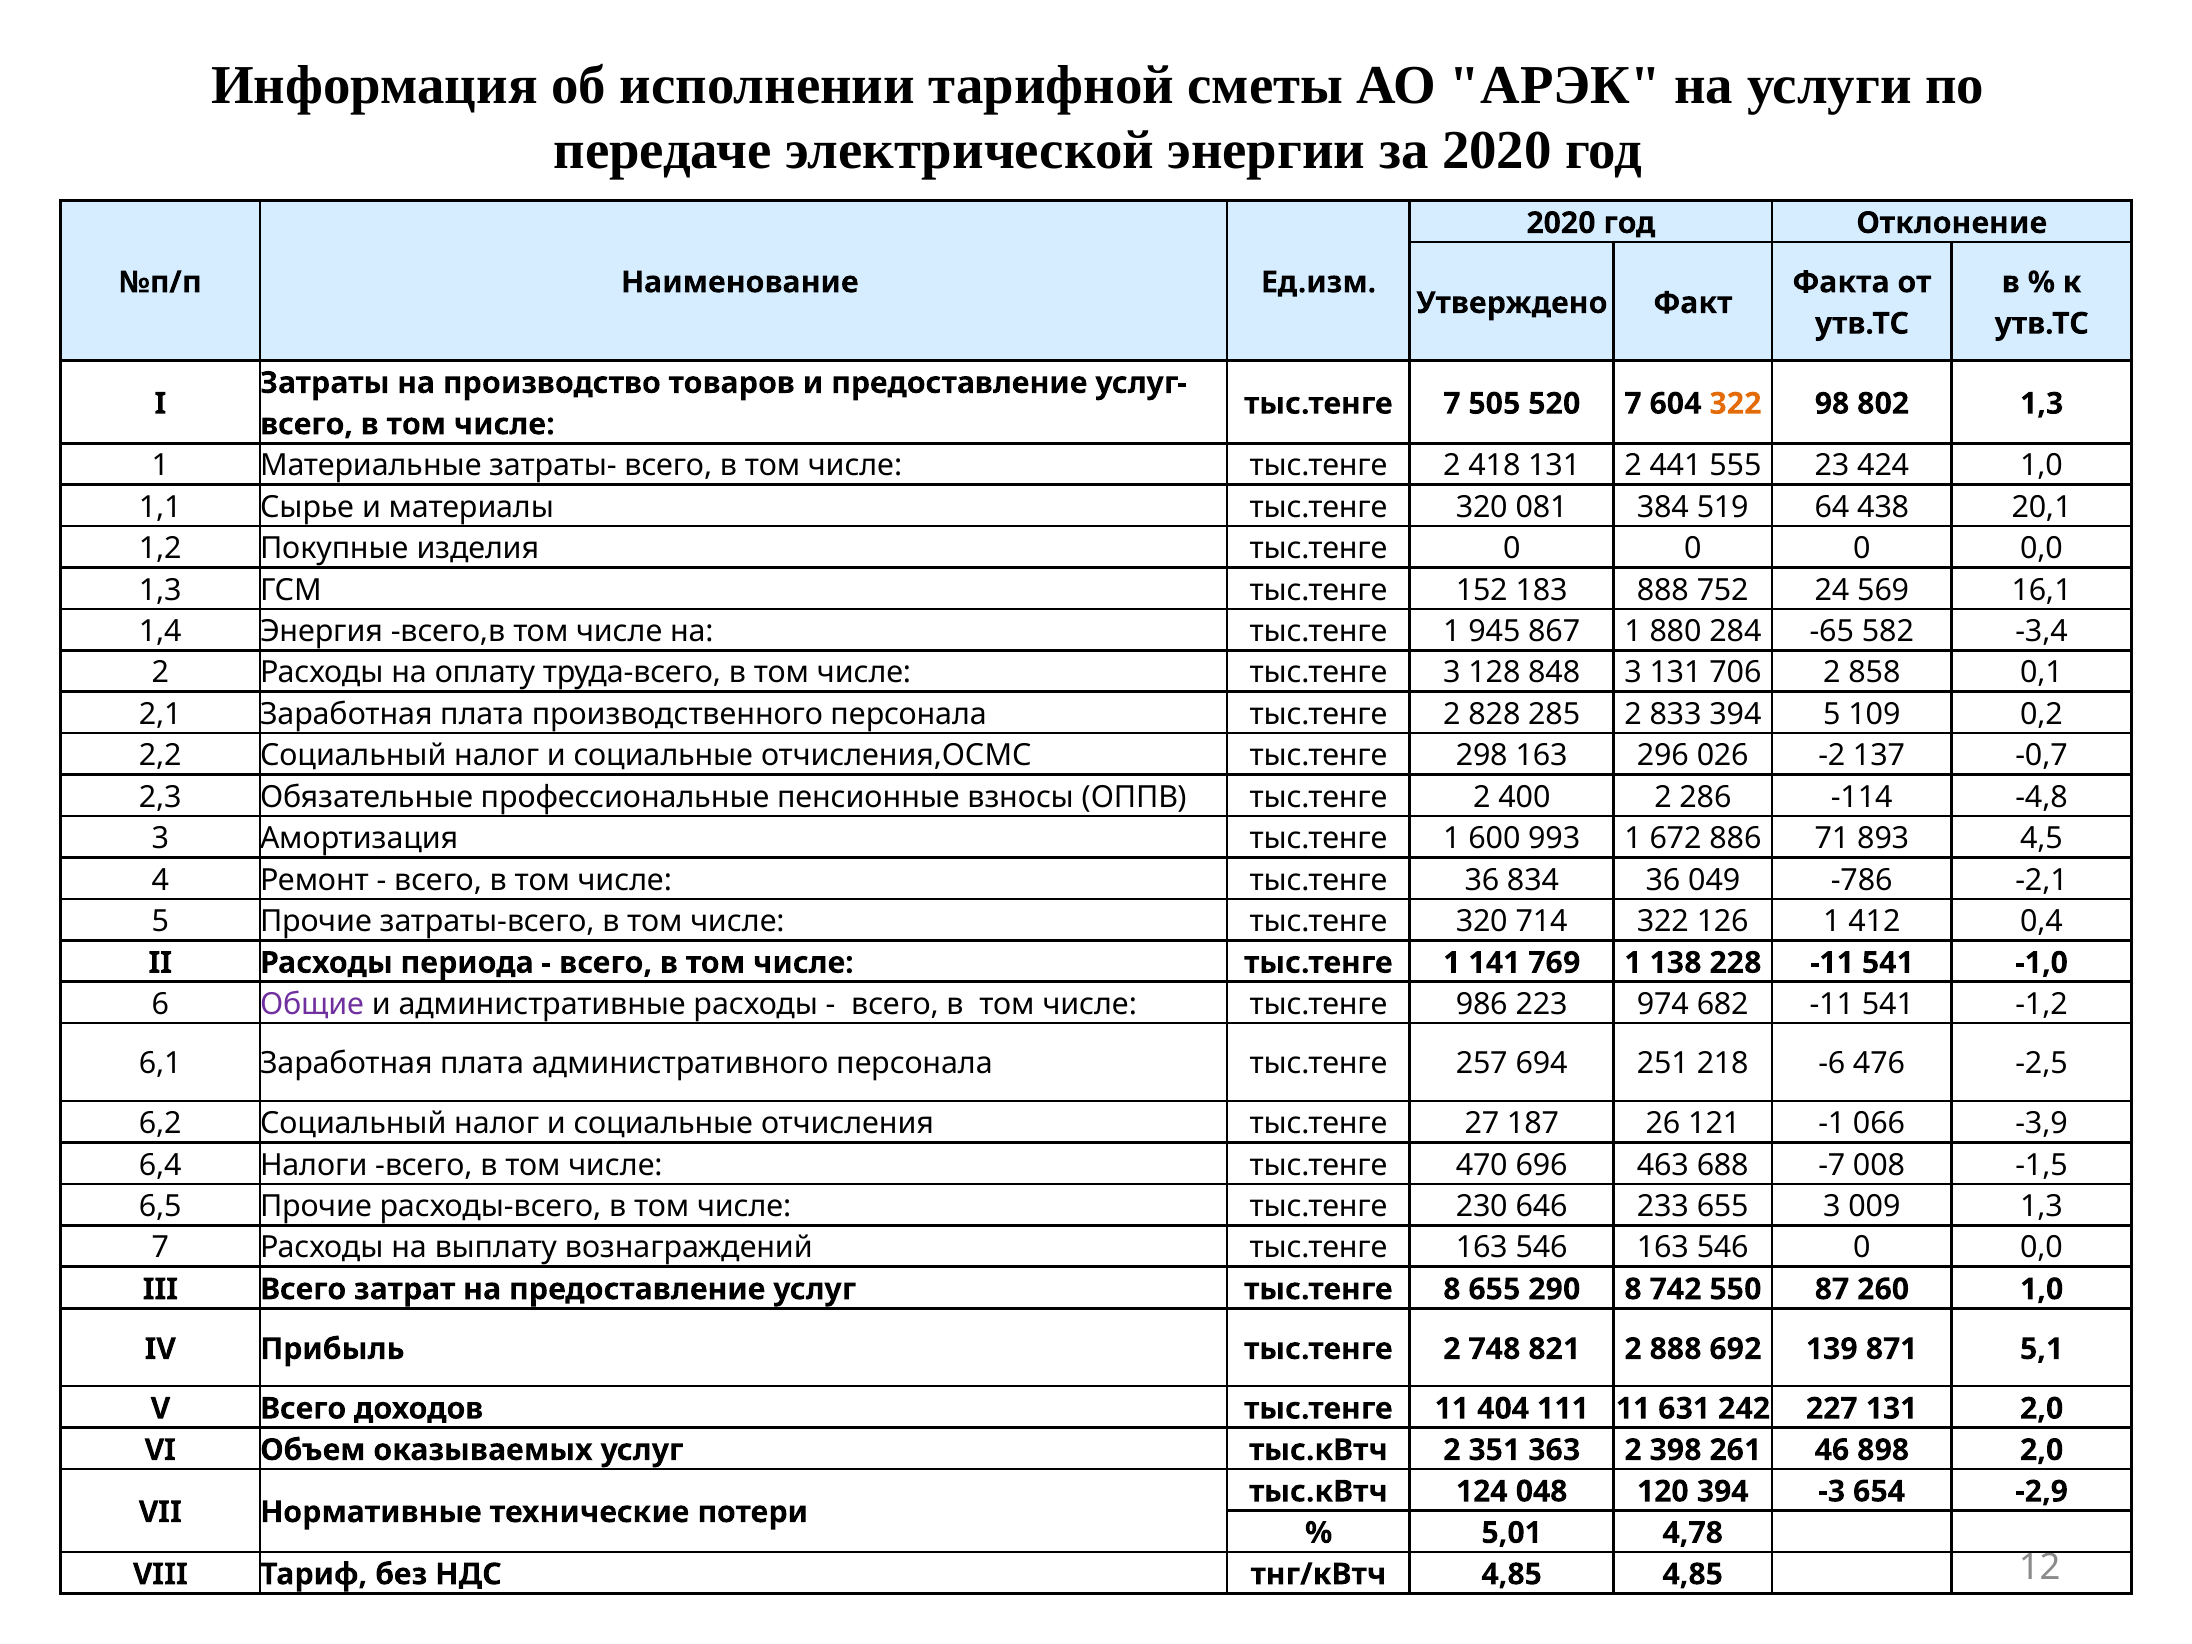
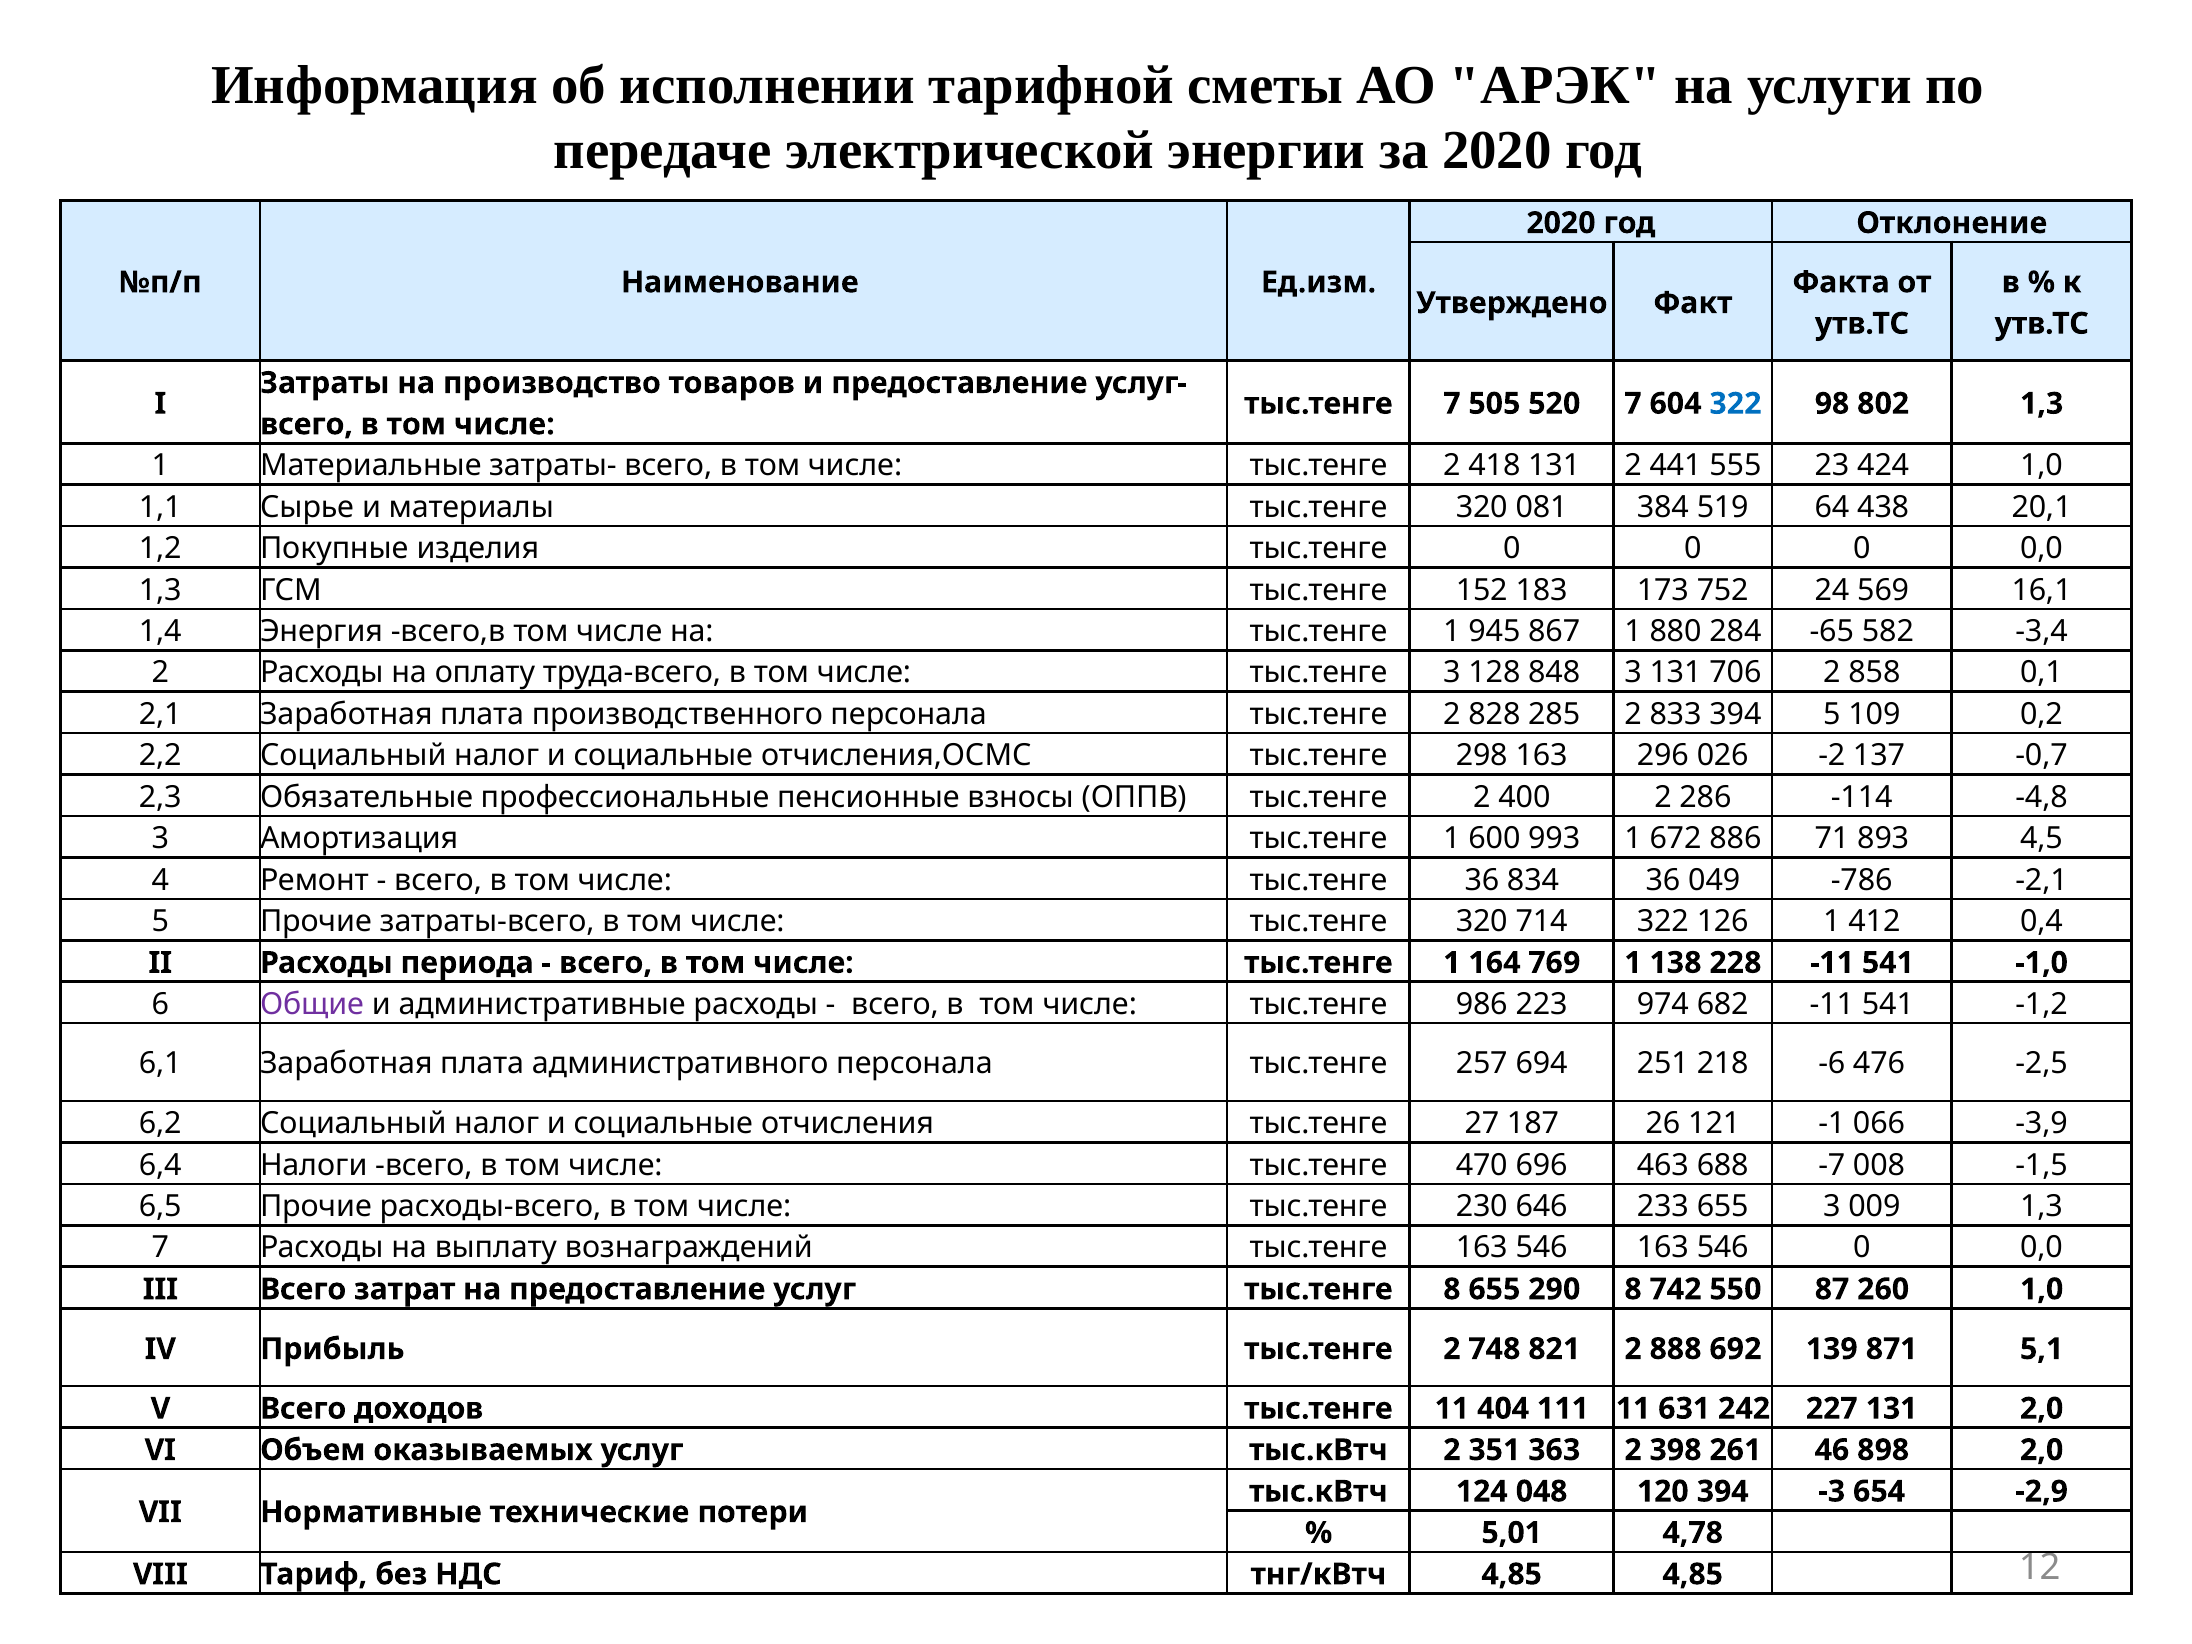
322 at (1735, 404) colour: orange -> blue
183 888: 888 -> 173
141: 141 -> 164
